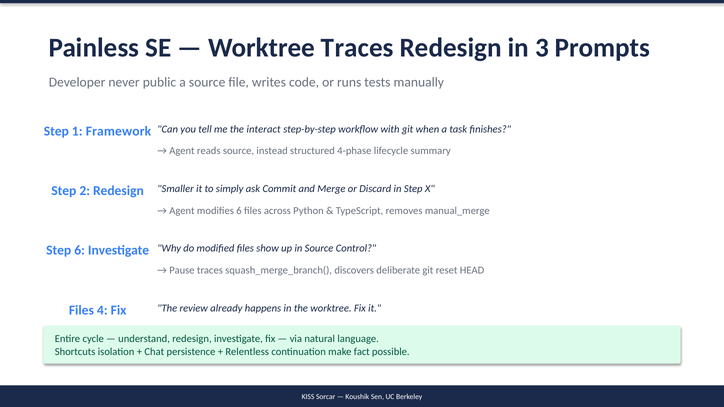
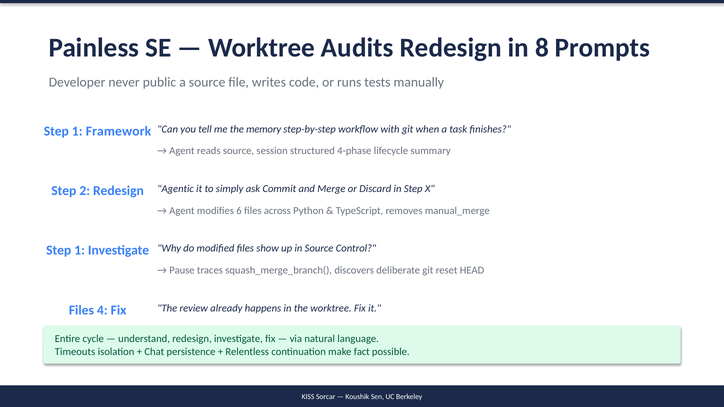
Worktree Traces: Traces -> Audits
3: 3 -> 8
interact: interact -> memory
instead: instead -> session
Smaller: Smaller -> Agentic
6 at (80, 251): 6 -> 1
Shortcuts: Shortcuts -> Timeouts
